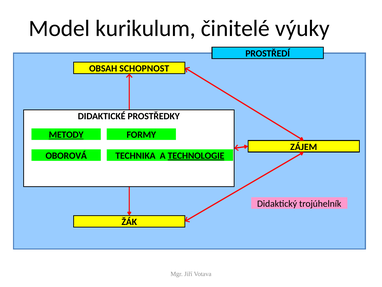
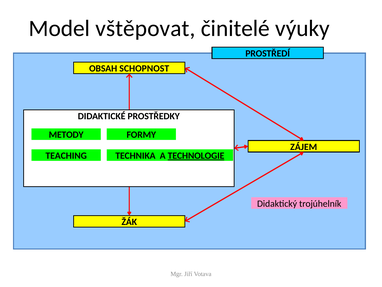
kurikulum: kurikulum -> vštěpovat
METODY underline: present -> none
OBOROVÁ: OBOROVÁ -> TEACHING
